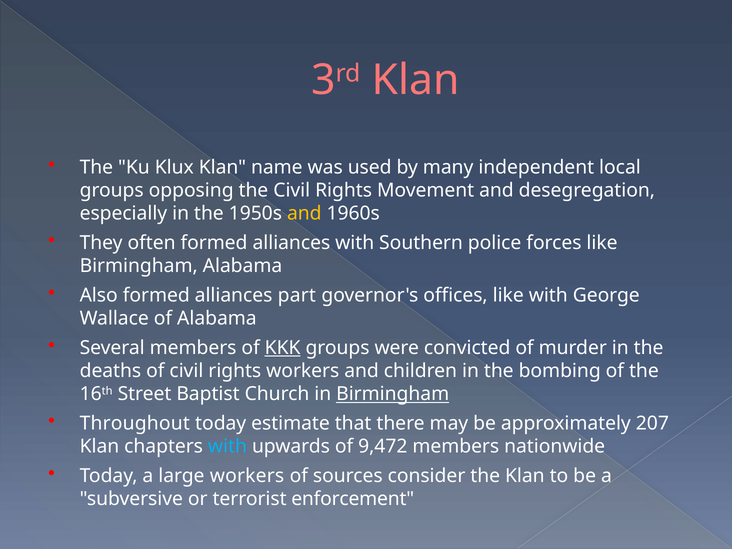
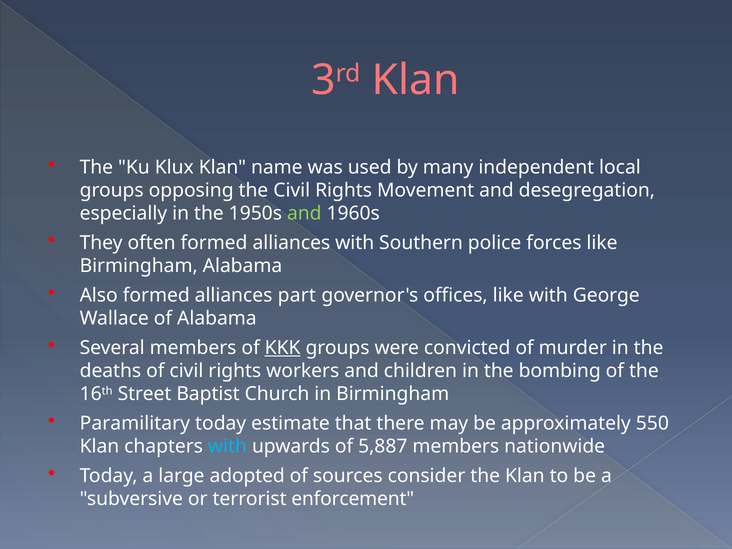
and at (304, 214) colour: yellow -> light green
Birmingham at (393, 394) underline: present -> none
Throughout: Throughout -> Paramilitary
207: 207 -> 550
9,472: 9,472 -> 5,887
large workers: workers -> adopted
